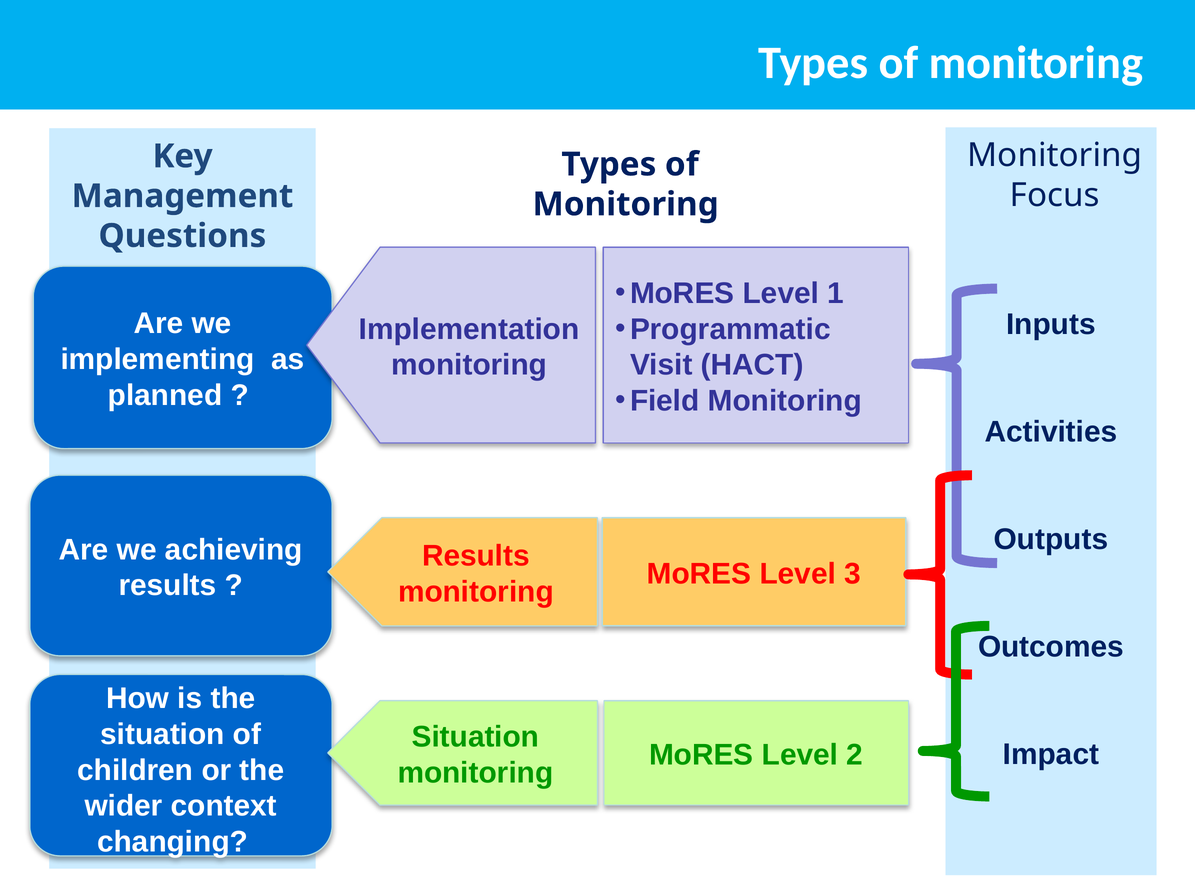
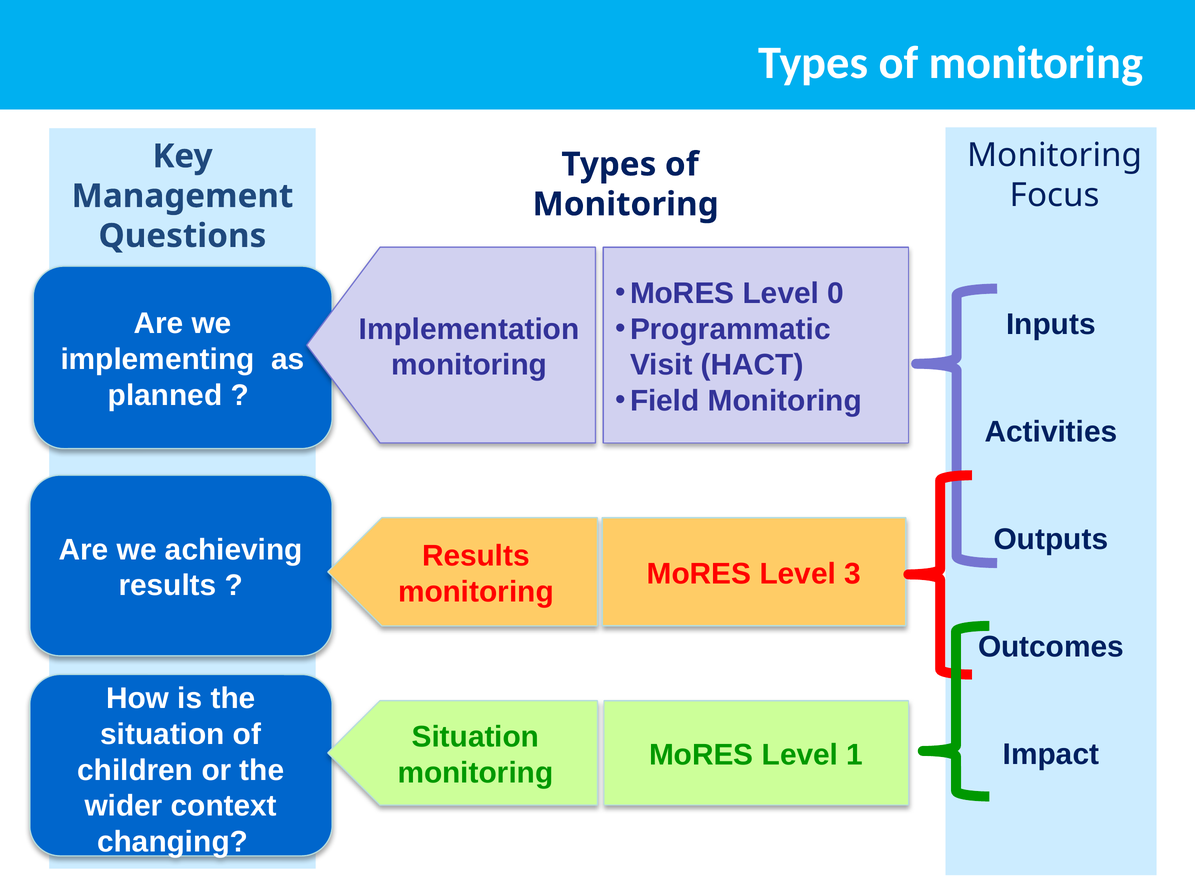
1: 1 -> 0
2: 2 -> 1
